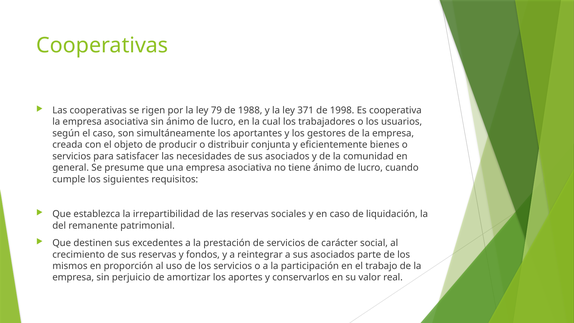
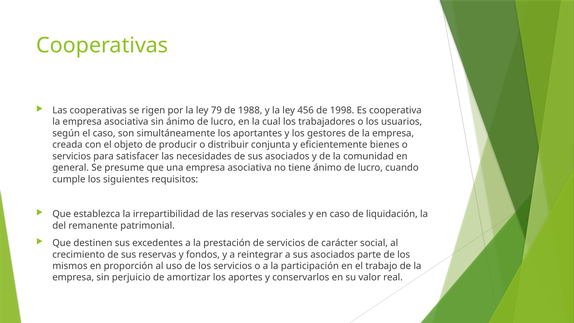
371: 371 -> 456
